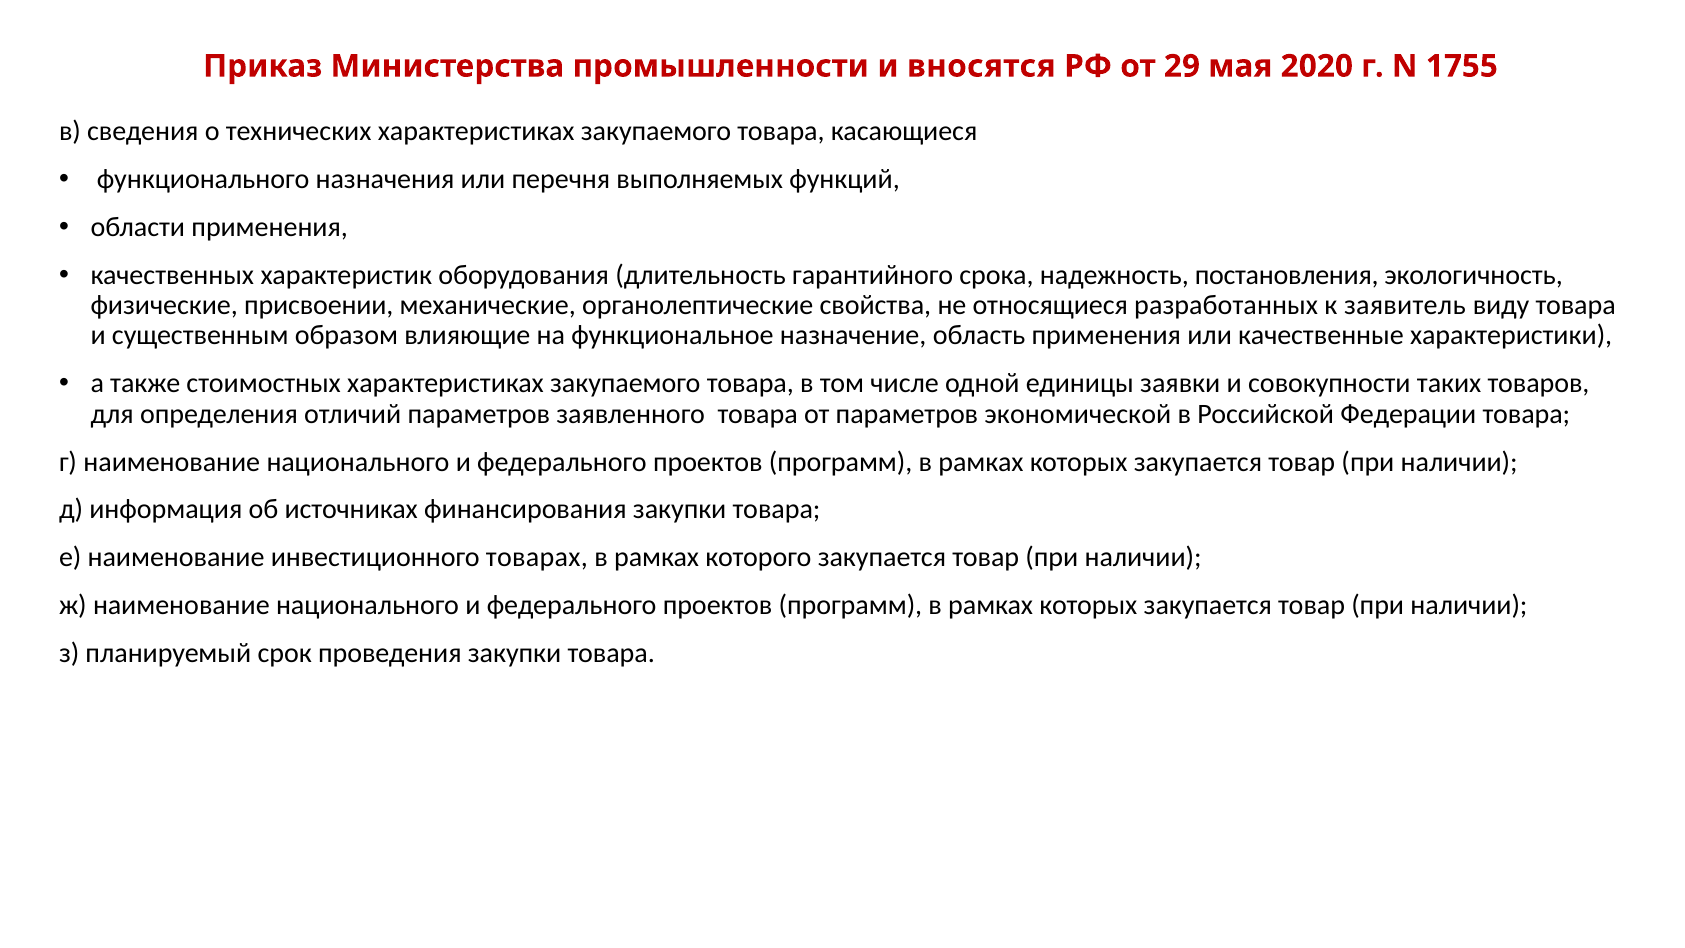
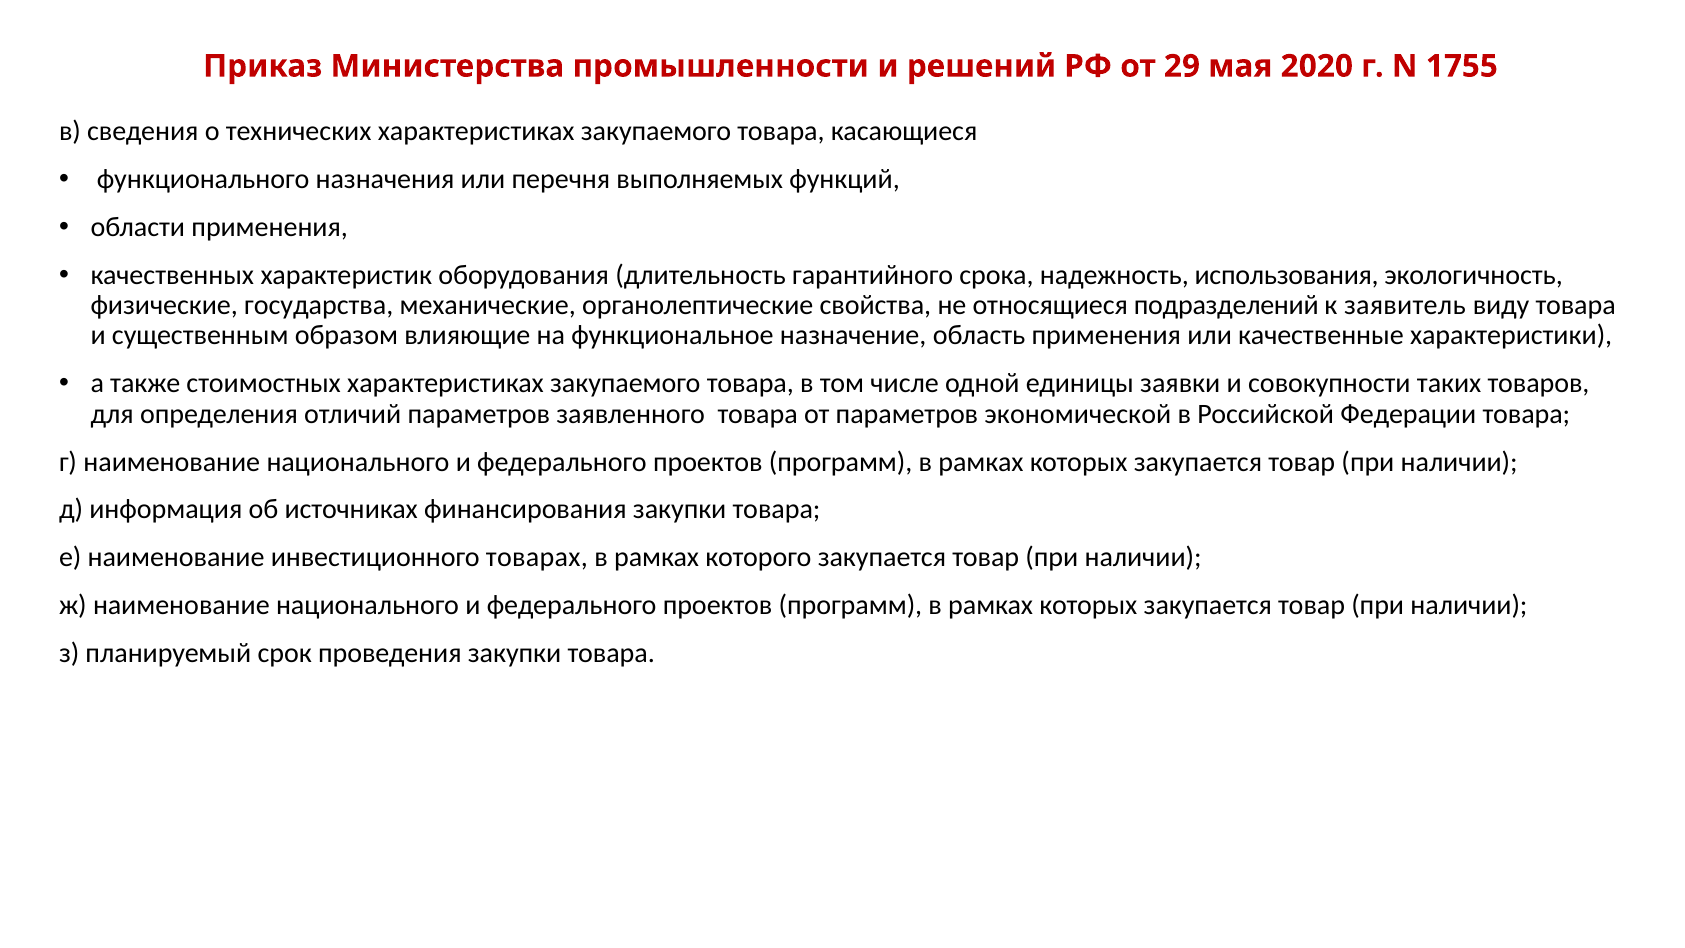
вносятся: вносятся -> решений
постановления: постановления -> использования
присвоении: присвоении -> государства
разработанных: разработанных -> подразделений
